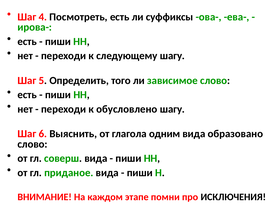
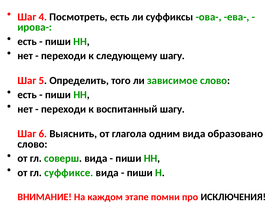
обусловлено: обусловлено -> воспитанный
приданое: приданое -> суффиксе
